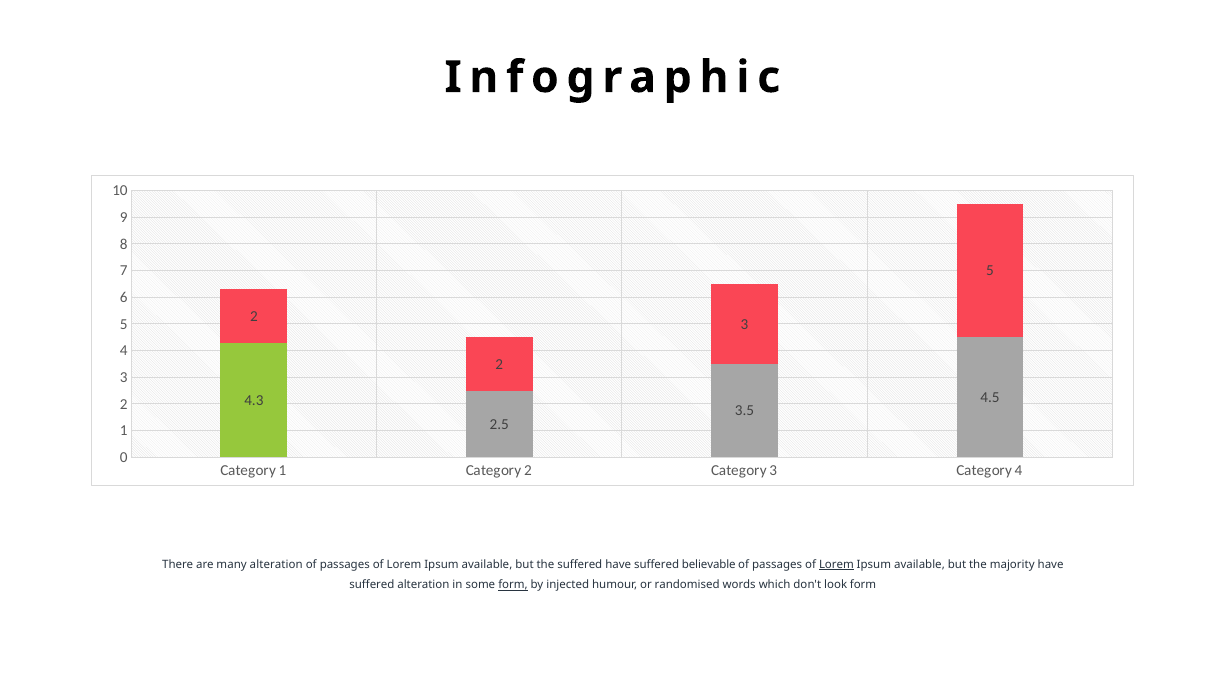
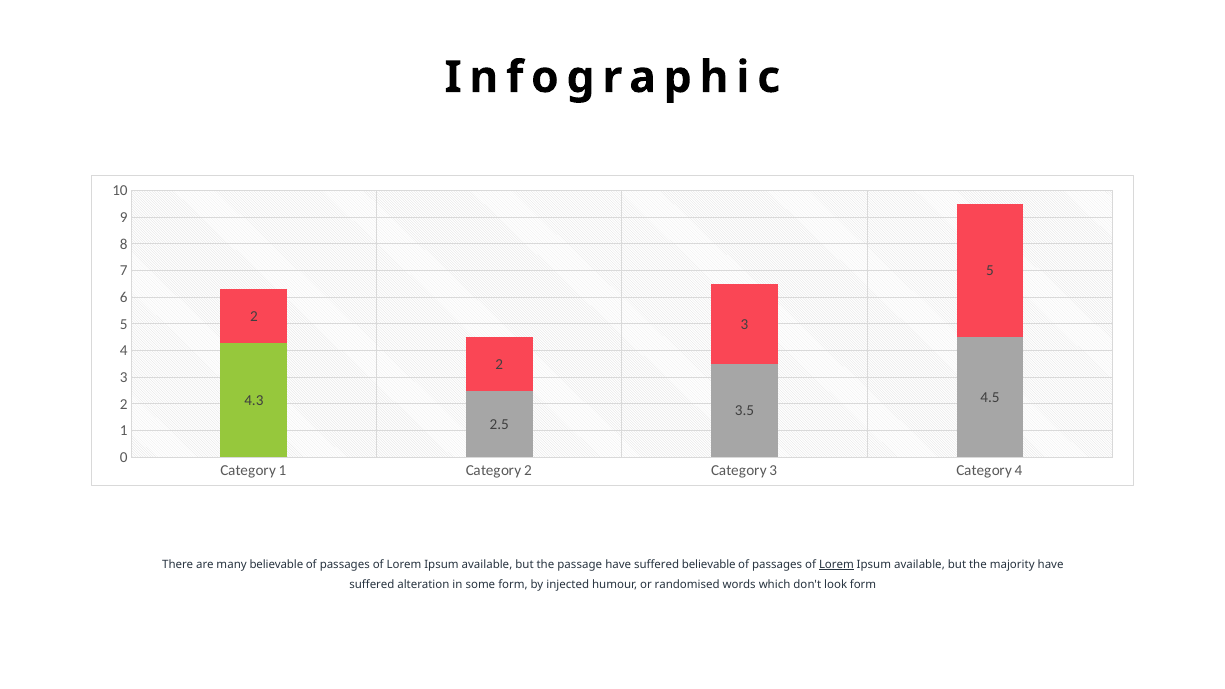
many alteration: alteration -> believable
the suffered: suffered -> passage
form at (513, 585) underline: present -> none
